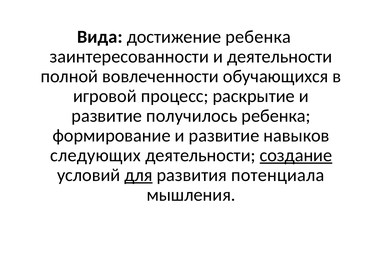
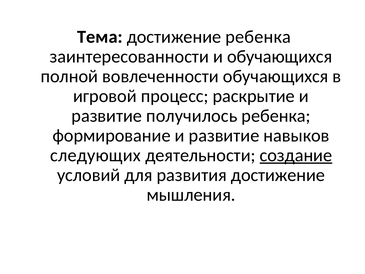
Вида: Вида -> Тема
и деятельности: деятельности -> обучающихся
для underline: present -> none
развития потенциала: потенциала -> достижение
